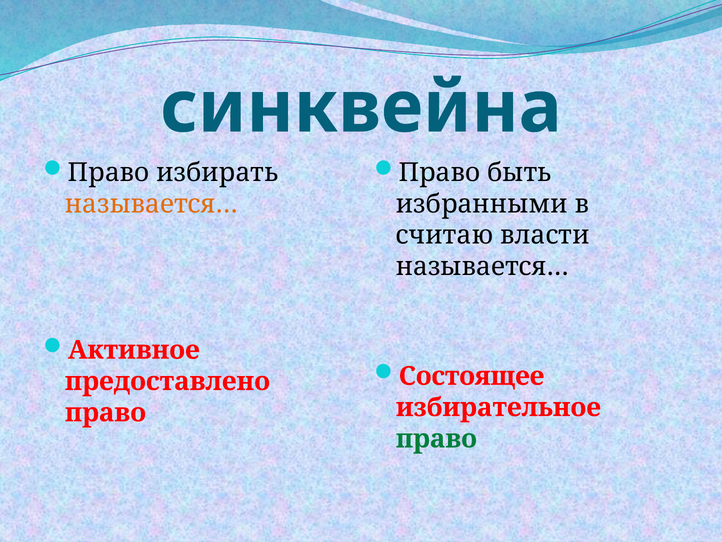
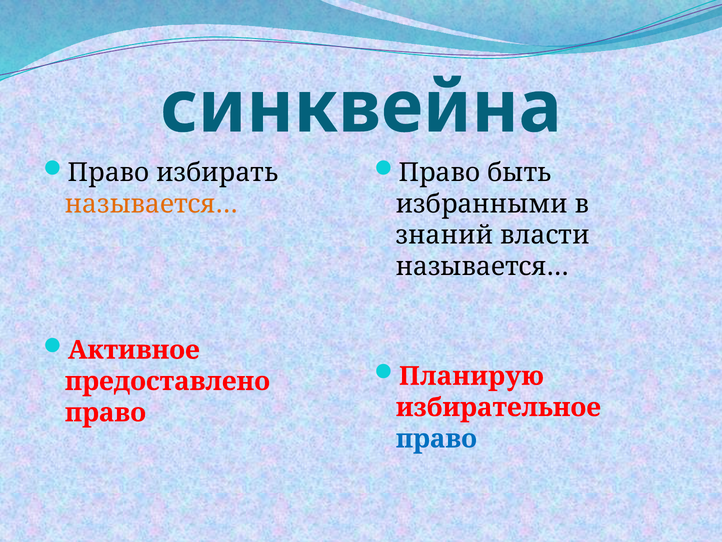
считаю: считаю -> знаний
Состоящее: Состоящее -> Планирую
право at (436, 438) colour: green -> blue
